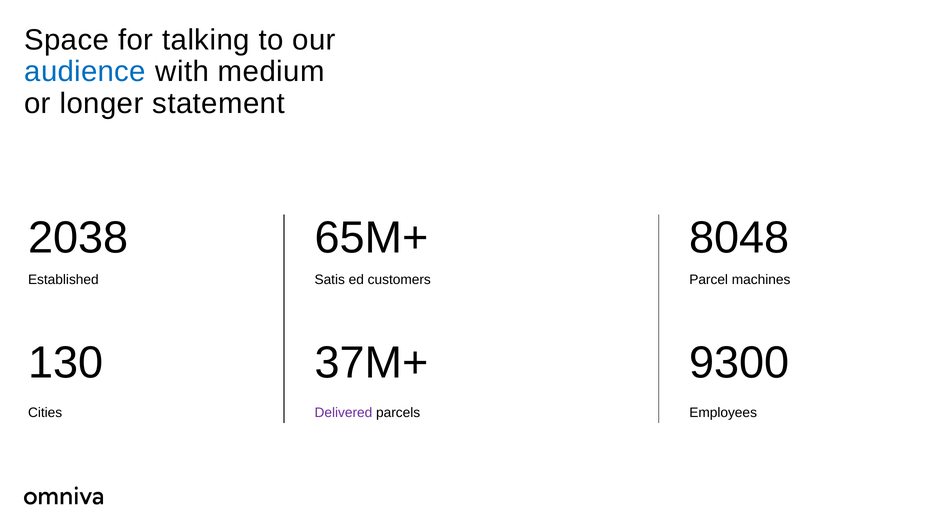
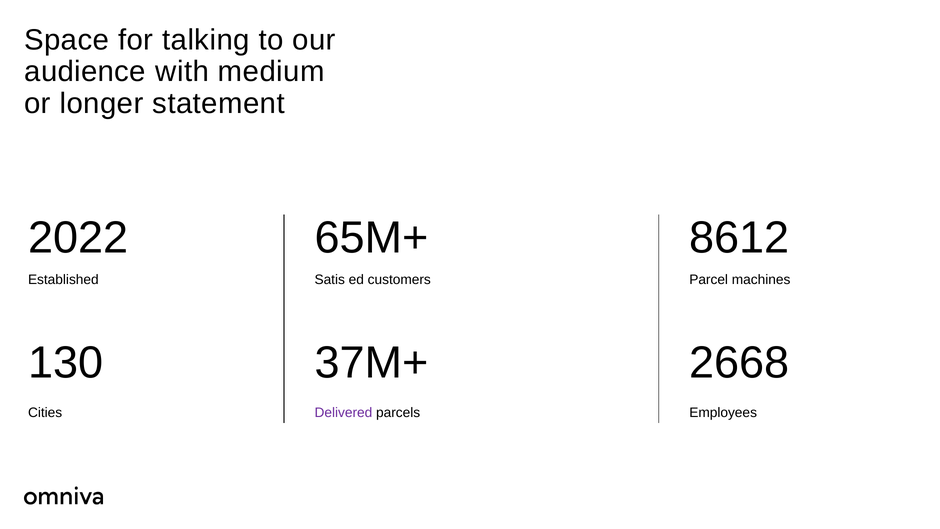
audience colour: blue -> black
2038: 2038 -> 2022
8048: 8048 -> 8612
9300: 9300 -> 2668
